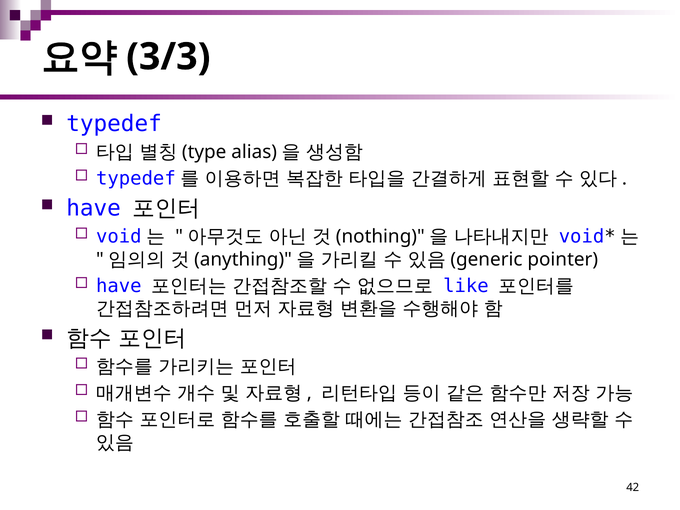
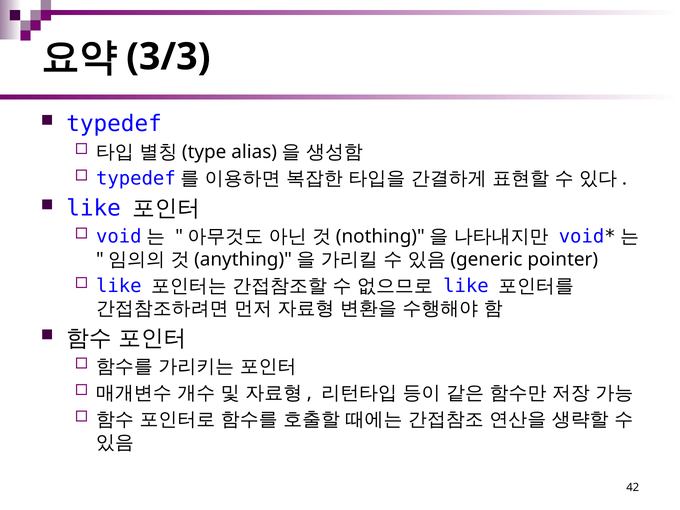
have at (94, 208): have -> like
have at (119, 286): have -> like
